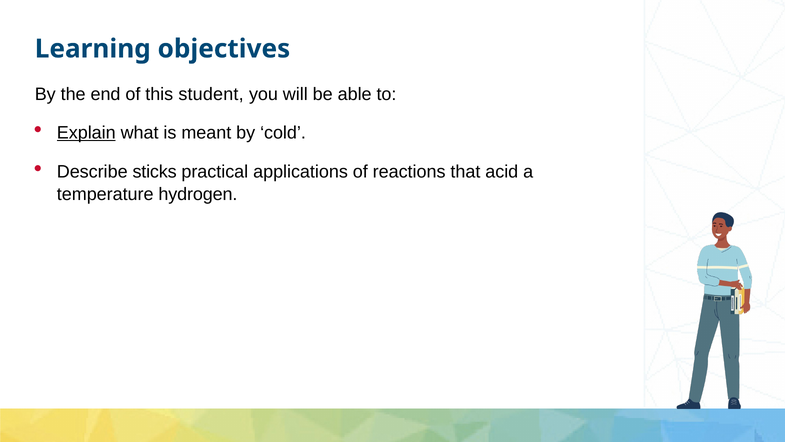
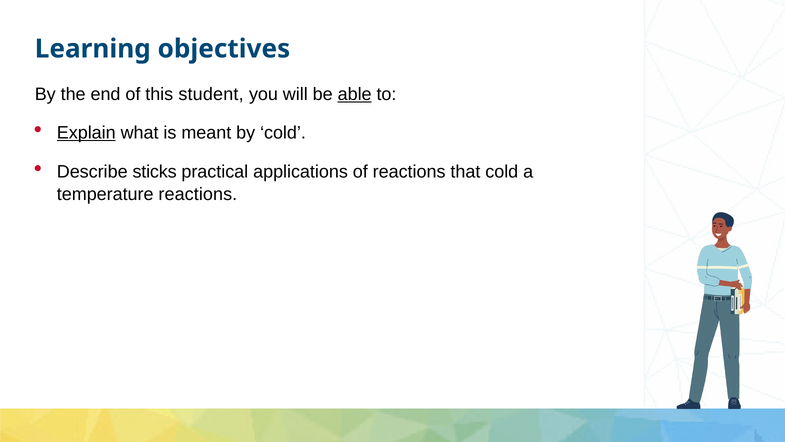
able underline: none -> present
that acid: acid -> cold
temperature hydrogen: hydrogen -> reactions
